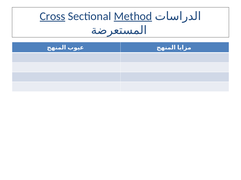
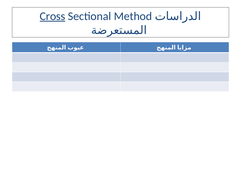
Method underline: present -> none
